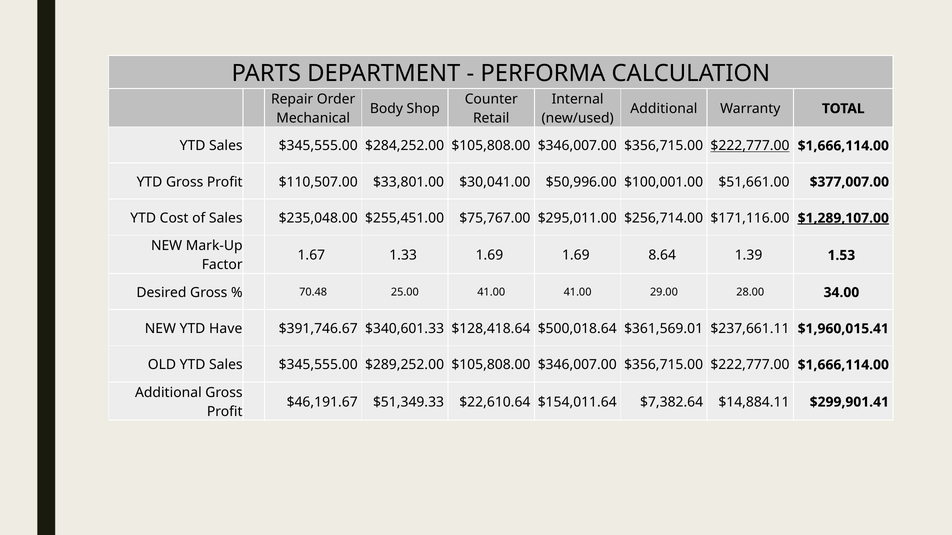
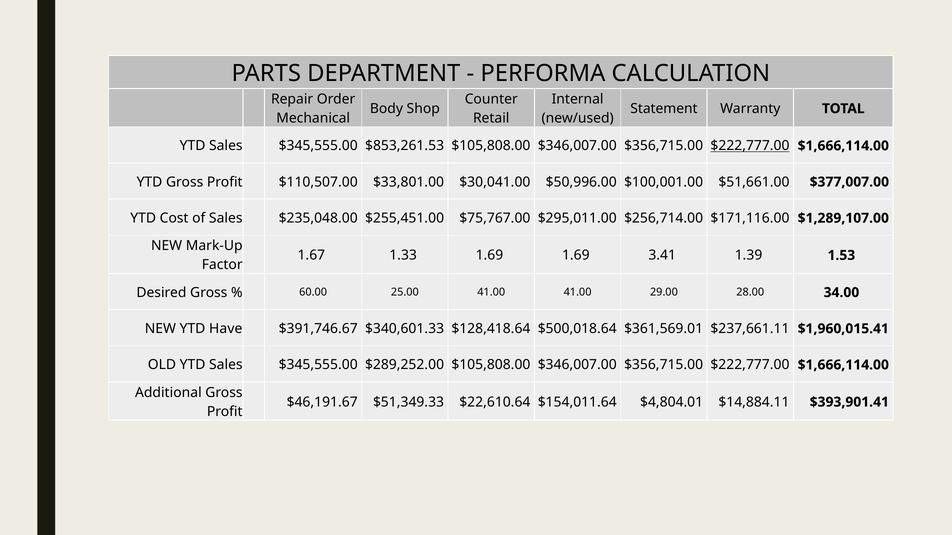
Additional at (664, 109): Additional -> Statement
$284,252.00: $284,252.00 -> $853,261.53
$1,289,107.00 underline: present -> none
8.64: 8.64 -> 3.41
70.48: 70.48 -> 60.00
$7,382.64: $7,382.64 -> $4,804.01
$299,901.41: $299,901.41 -> $393,901.41
